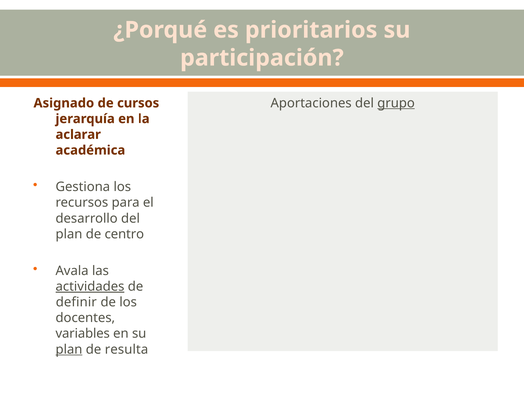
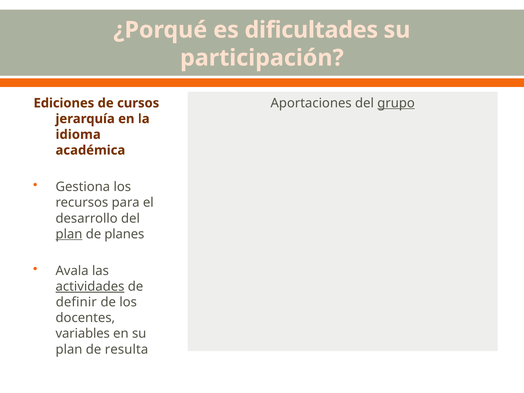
prioritarios: prioritarios -> dificultades
Asignado: Asignado -> Ediciones
aclarar: aclarar -> idioma
plan at (69, 234) underline: none -> present
centro: centro -> planes
plan at (69, 349) underline: present -> none
